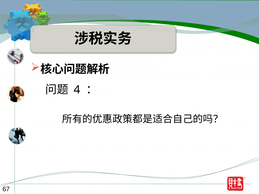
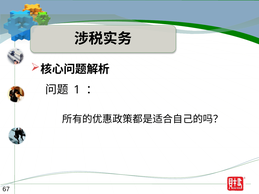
4: 4 -> 1
